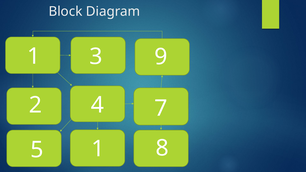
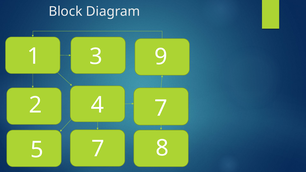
5 1: 1 -> 7
